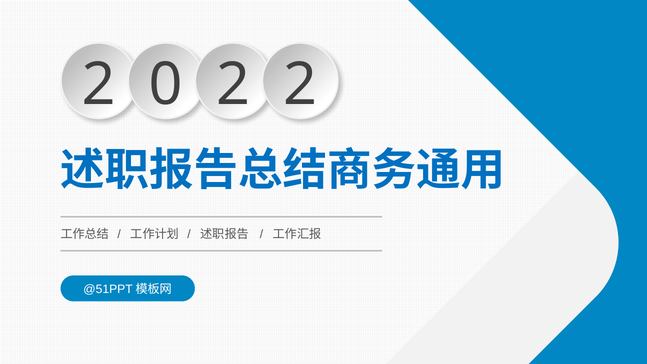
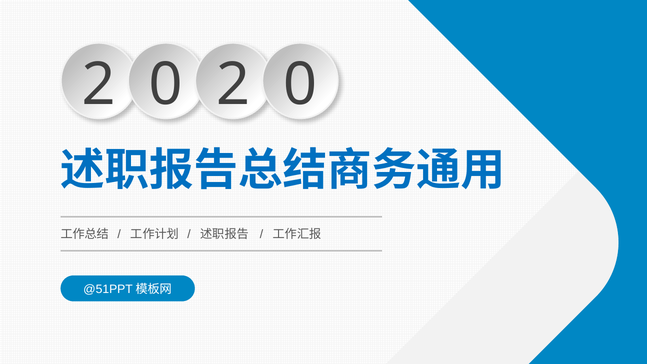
2 at (300, 85): 2 -> 0
